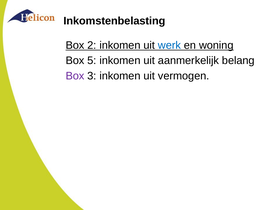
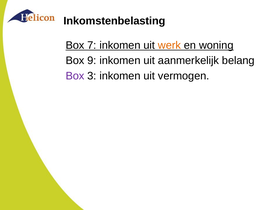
2: 2 -> 7
werk colour: blue -> orange
5: 5 -> 9
